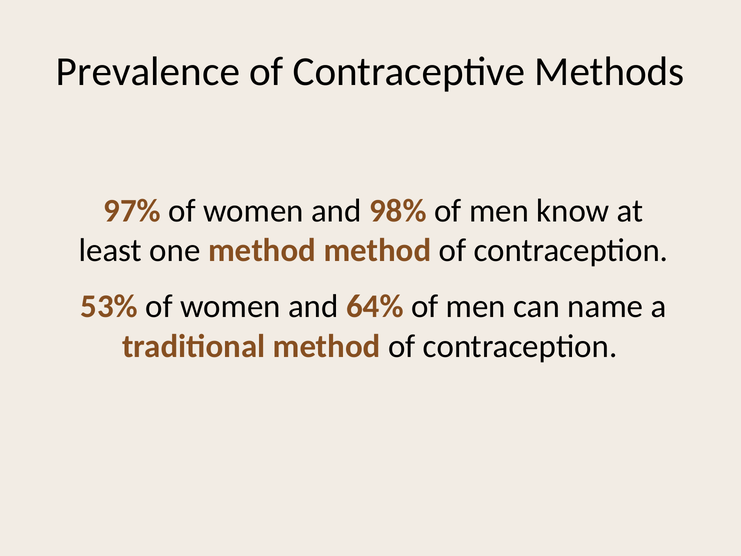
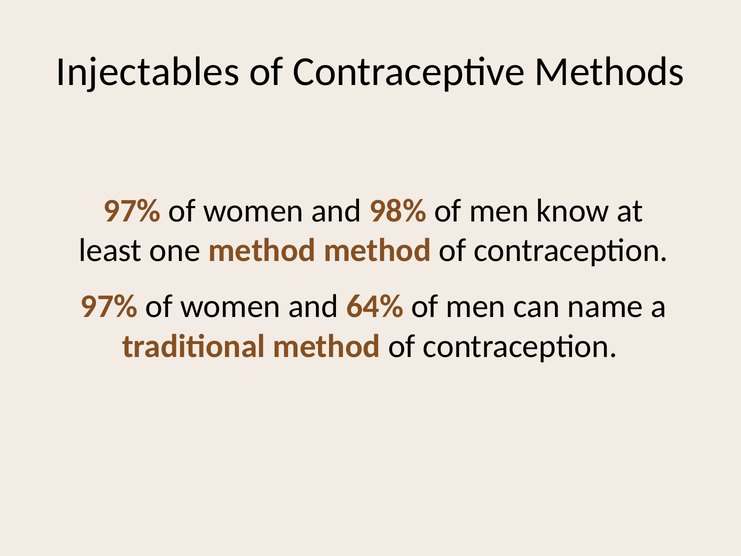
Prevalence: Prevalence -> Injectables
53% at (109, 306): 53% -> 97%
